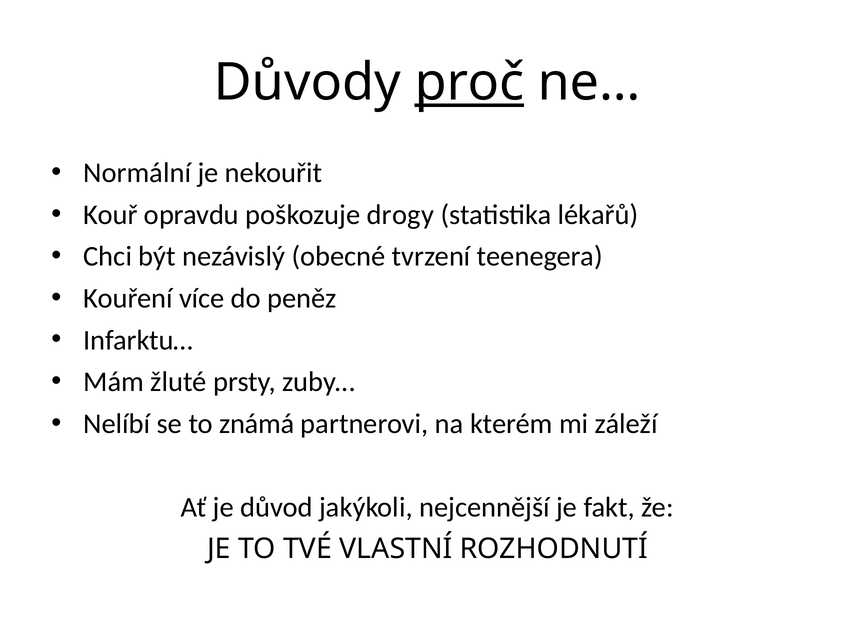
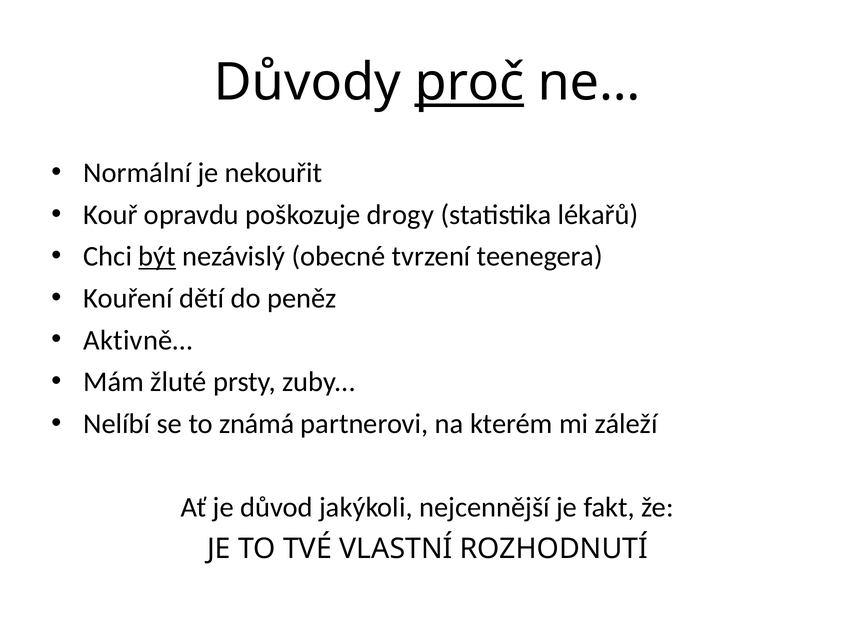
být underline: none -> present
více: více -> dětí
Infarktu…: Infarktu… -> Aktivně…
